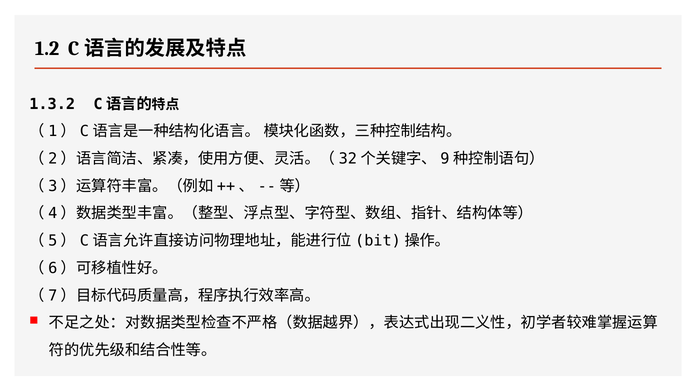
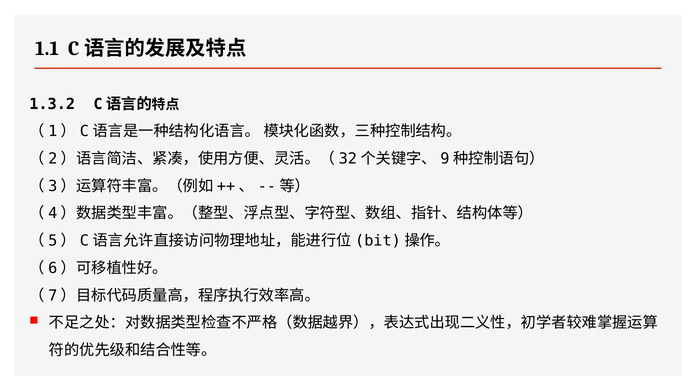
1.2: 1.2 -> 1.1
